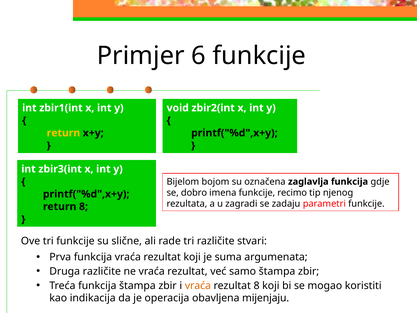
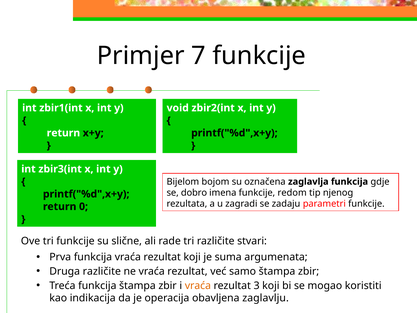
6: 6 -> 7
return at (63, 133) colour: yellow -> white
recimo: recimo -> redom
return 8: 8 -> 0
rezultat 8: 8 -> 3
mijenjaju: mijenjaju -> zaglavlju
